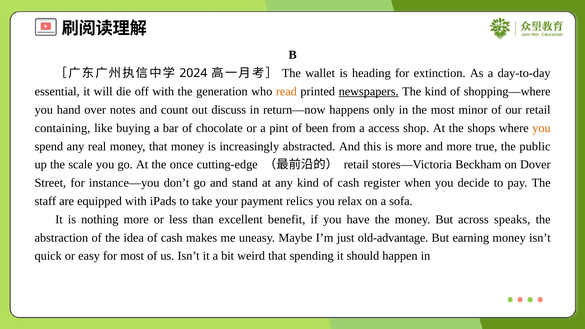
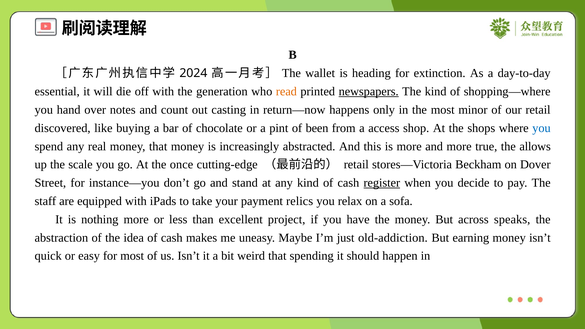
discuss: discuss -> casting
containing: containing -> discovered
you at (541, 128) colour: orange -> blue
public: public -> allows
register underline: none -> present
benefit: benefit -> project
old-advantage: old-advantage -> old-addiction
